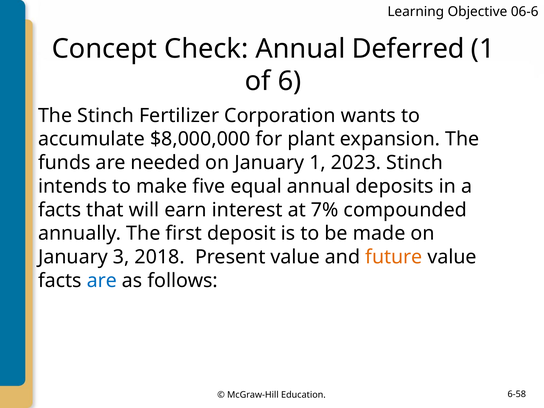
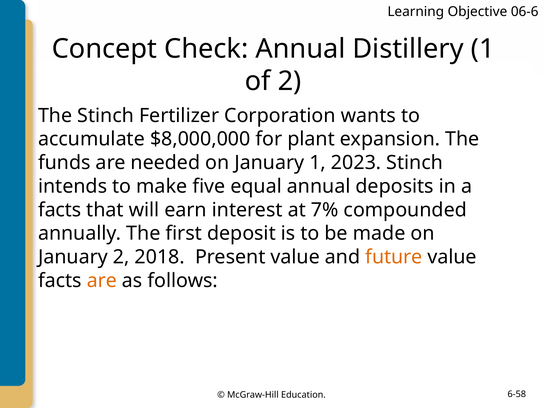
Deferred: Deferred -> Distillery
of 6: 6 -> 2
January 3: 3 -> 2
are at (102, 281) colour: blue -> orange
